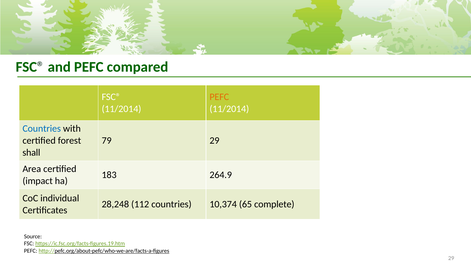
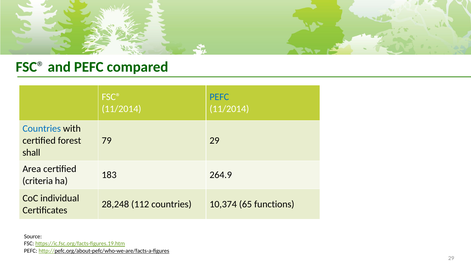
PEFC at (219, 97) colour: orange -> blue
impact: impact -> criteria
complete: complete -> functions
